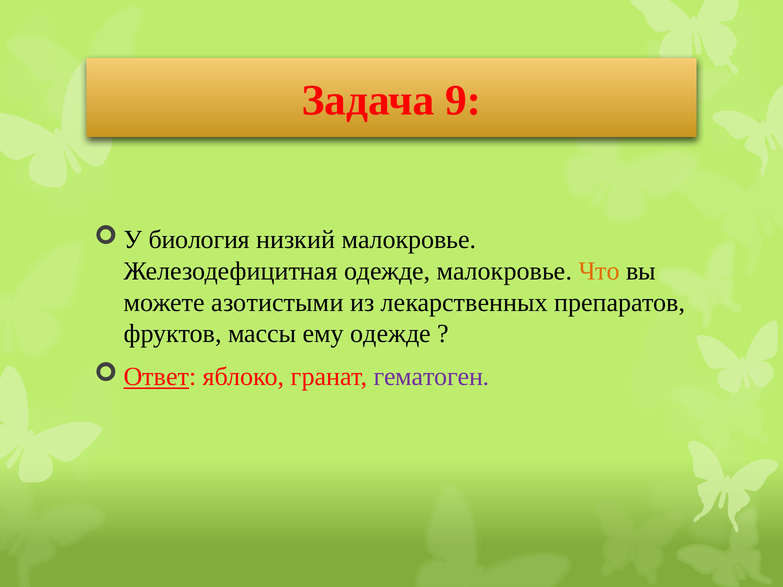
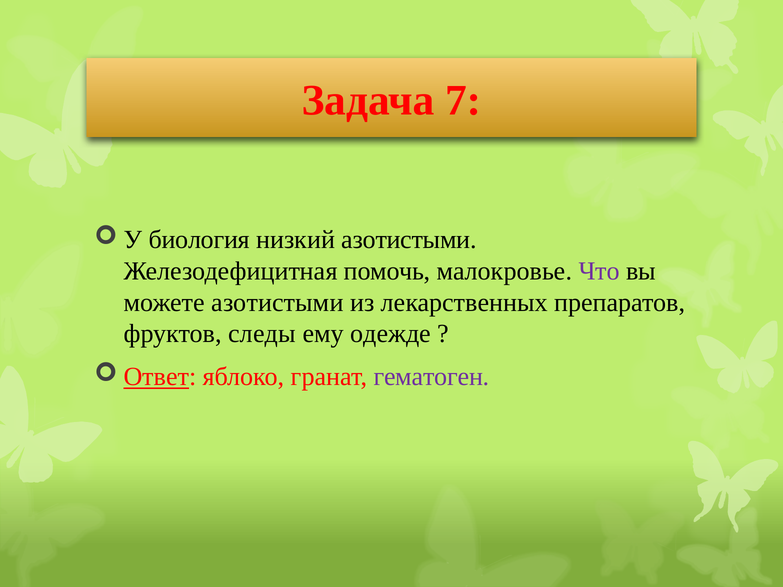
9: 9 -> 7
низкий малокровье: малокровье -> азотистыми
Железодефицитная одежде: одежде -> помочь
Что colour: orange -> purple
массы: массы -> следы
